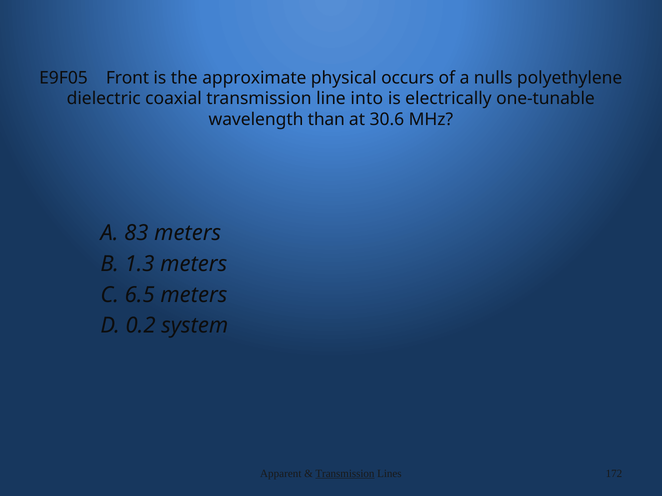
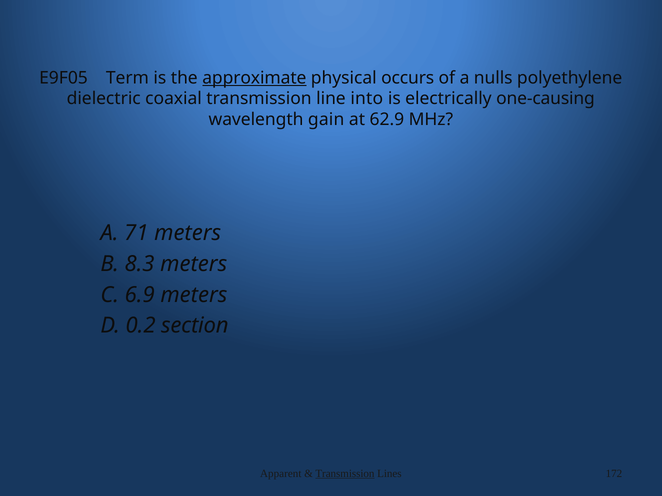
Front: Front -> Term
approximate underline: none -> present
one-tunable: one-tunable -> one-causing
than: than -> gain
30.6: 30.6 -> 62.9
83: 83 -> 71
1.3: 1.3 -> 8.3
6.5: 6.5 -> 6.9
system: system -> section
